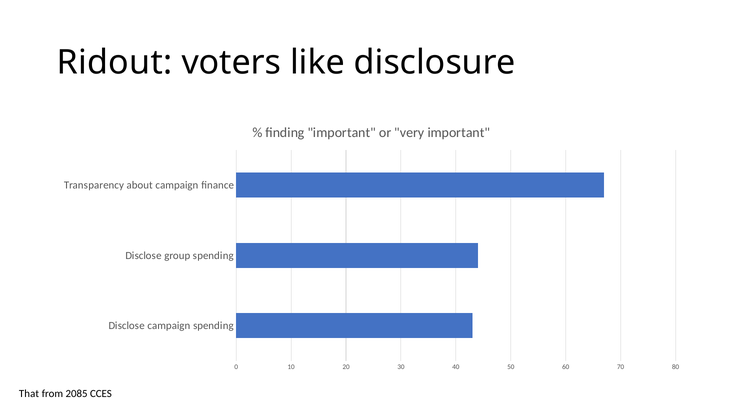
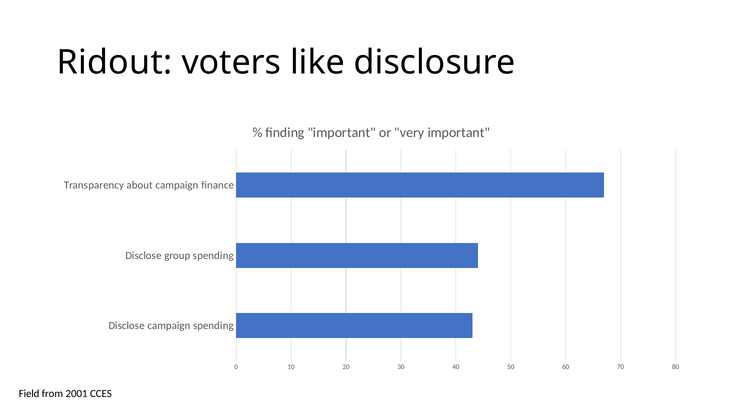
That: That -> Field
2085: 2085 -> 2001
